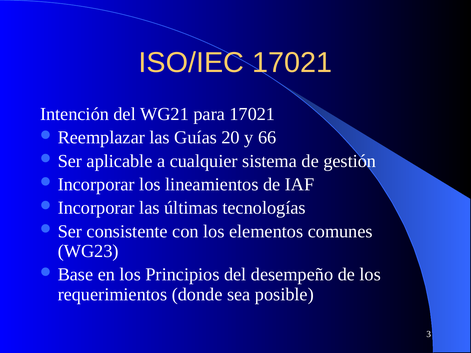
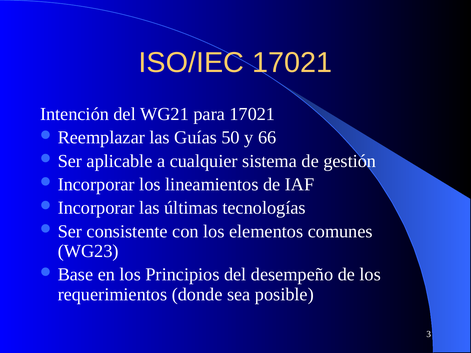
20: 20 -> 50
